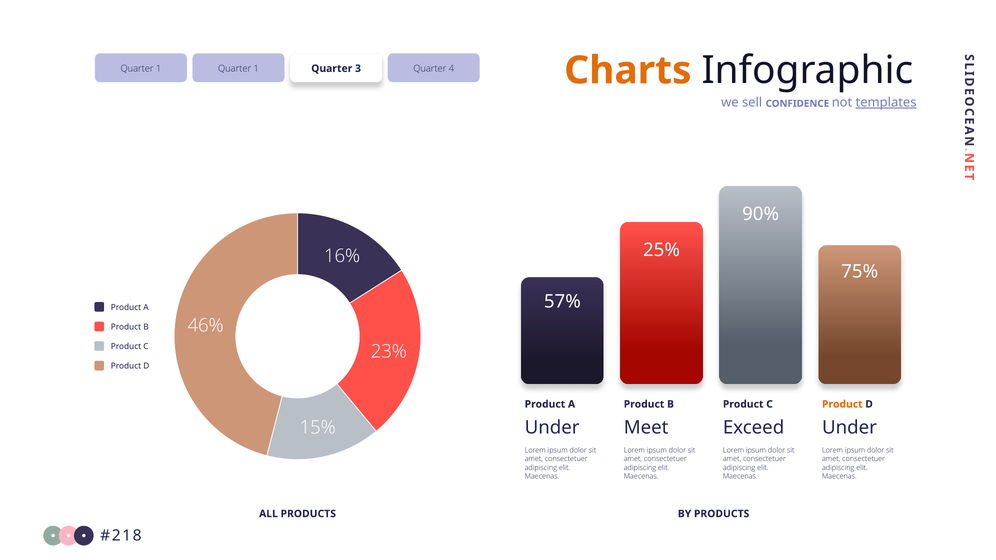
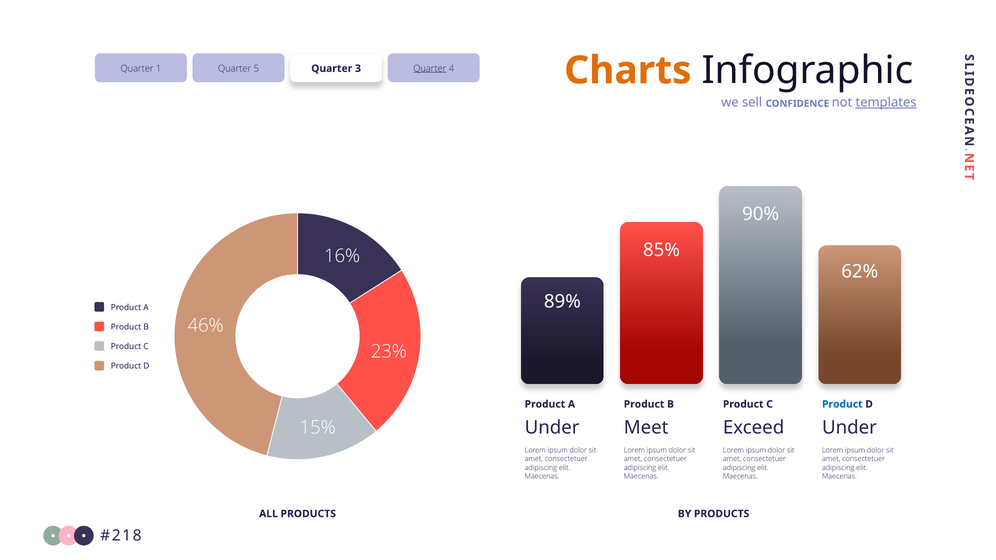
1 at (256, 68): 1 -> 5
Quarter at (430, 68) underline: none -> present
25%: 25% -> 85%
75%: 75% -> 62%
57%: 57% -> 89%
Product at (842, 404) colour: orange -> blue
